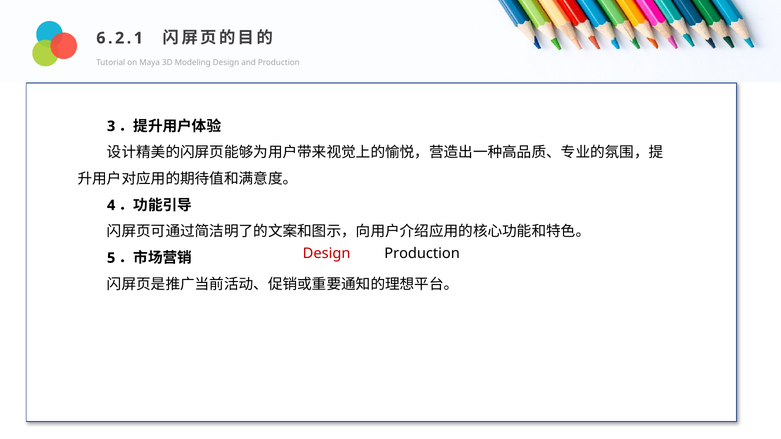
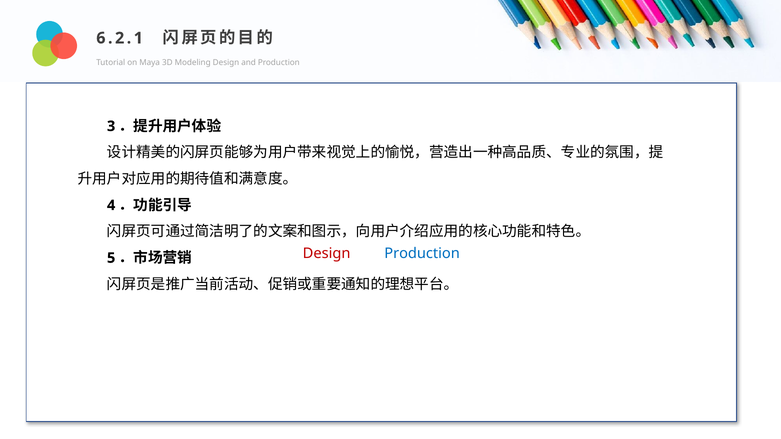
Production at (422, 253) colour: black -> blue
